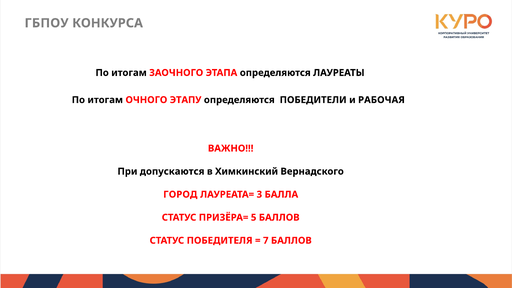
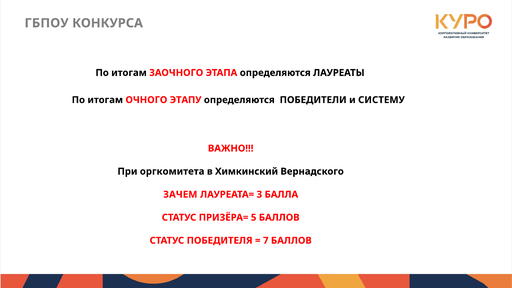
РАБОЧАЯ: РАБОЧАЯ -> СИСТЕМУ
допускаются: допускаются -> оргкомитета
ГОРОД: ГОРОД -> ЗАЧЕМ
